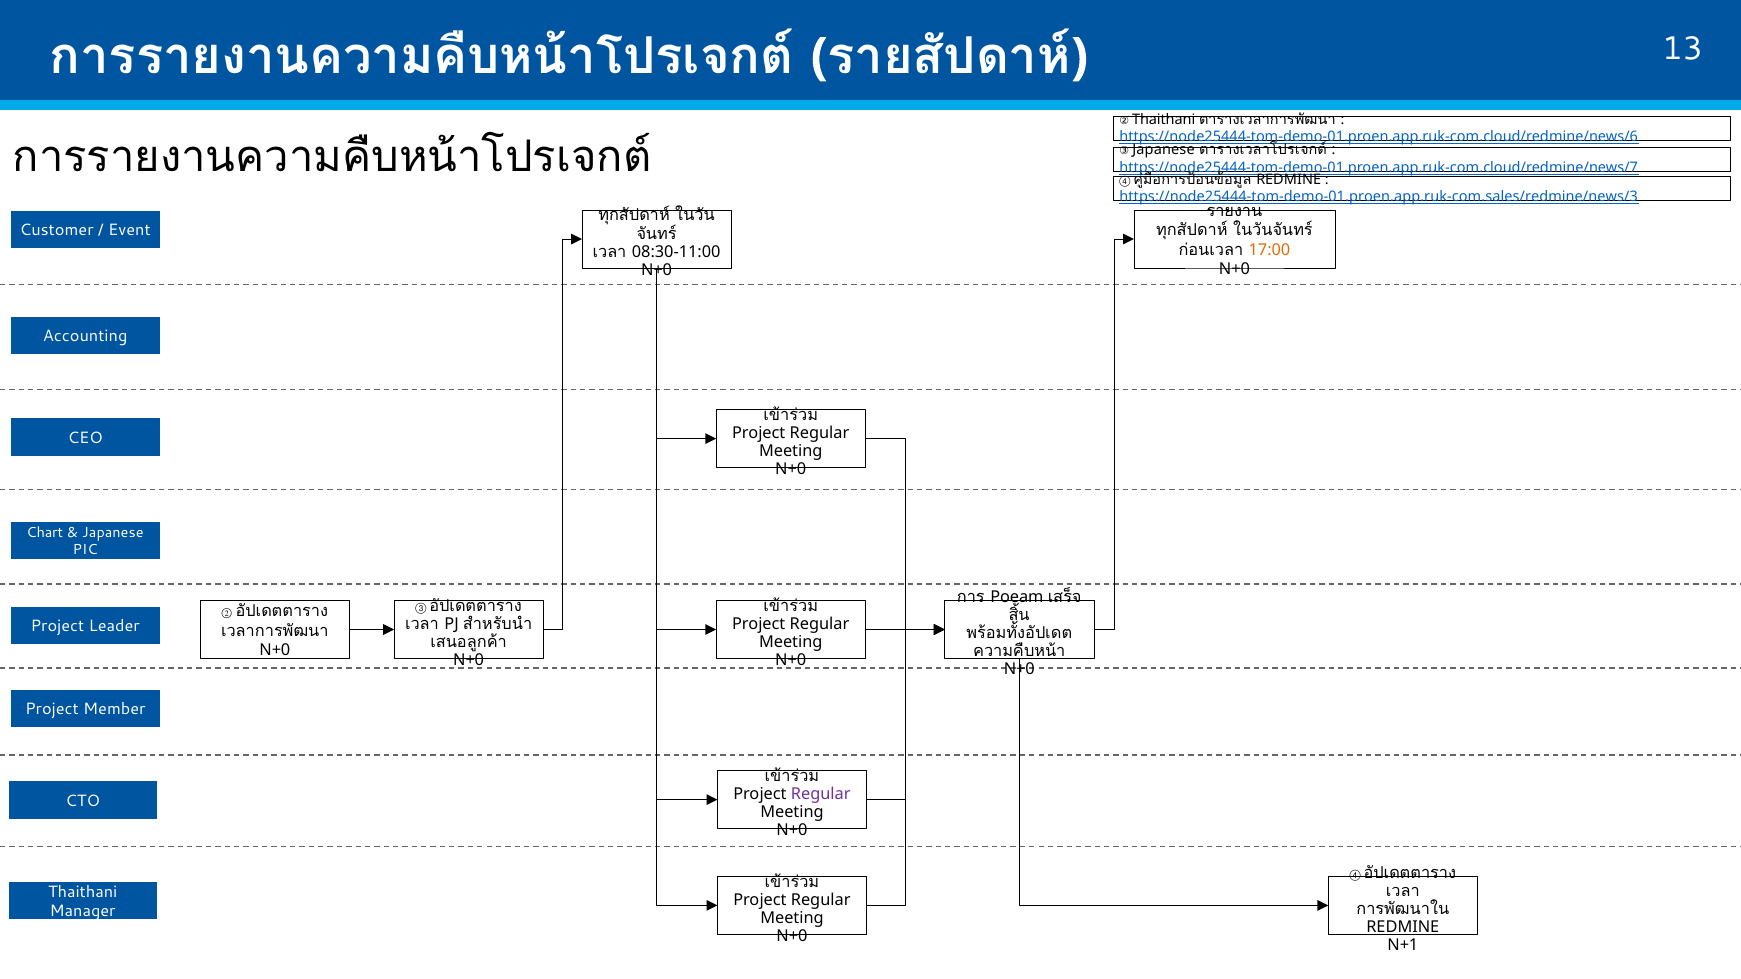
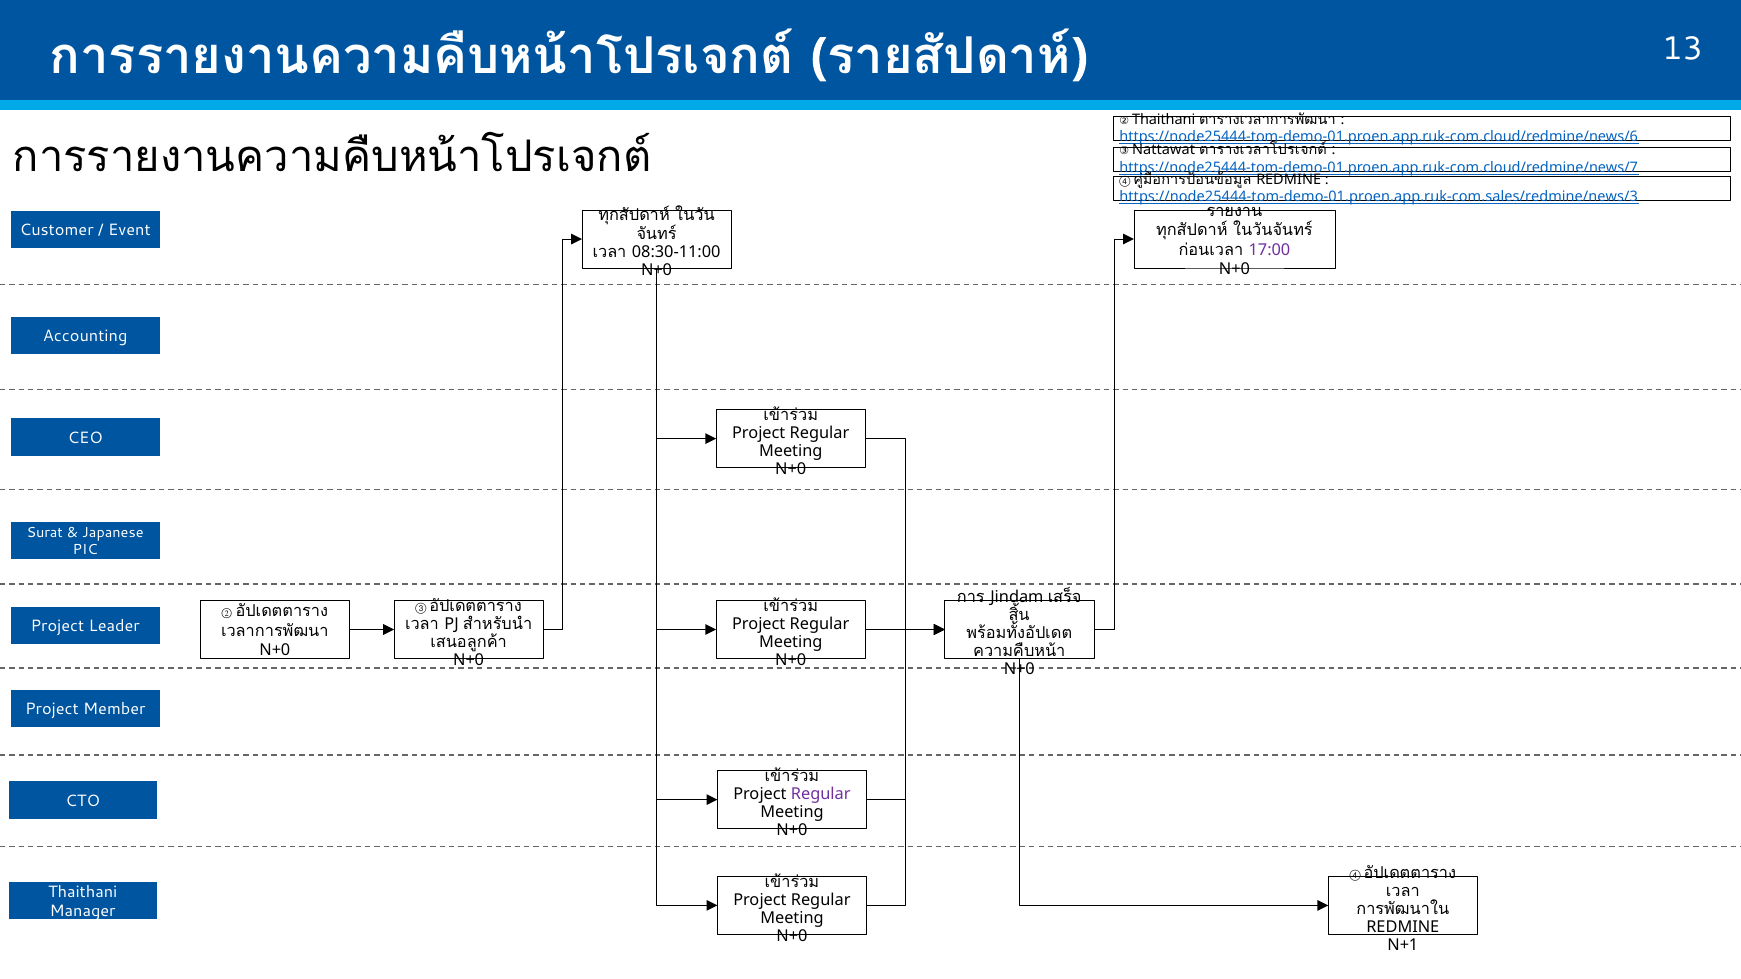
③ Japanese: Japanese -> Nattawat
17:00 colour: orange -> purple
Chart: Chart -> Surat
Poeam: Poeam -> Jindam
